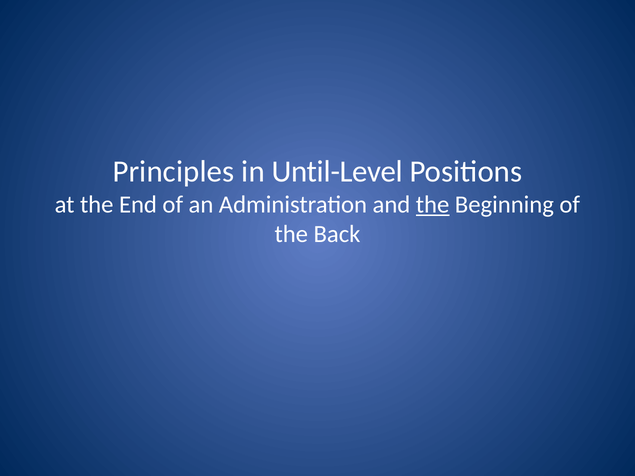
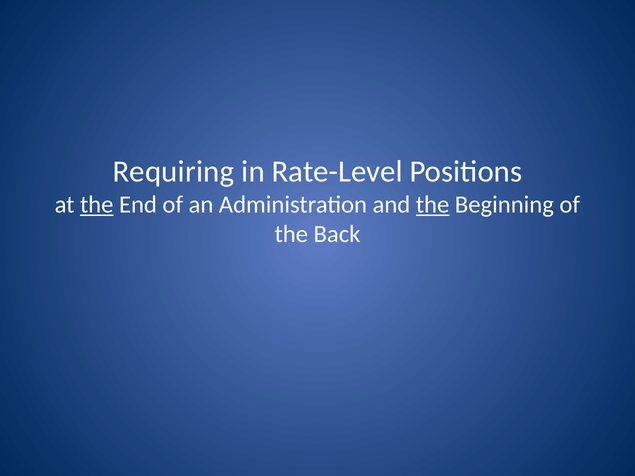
Principles: Principles -> Requiring
Until-Level: Until-Level -> Rate-Level
the at (97, 205) underline: none -> present
